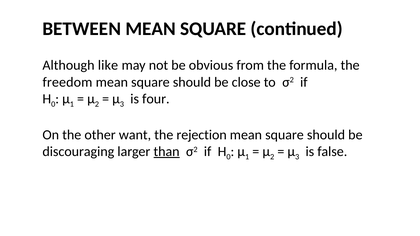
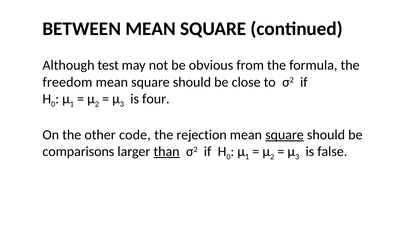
like: like -> test
want: want -> code
square at (284, 135) underline: none -> present
discouraging: discouraging -> comparisons
